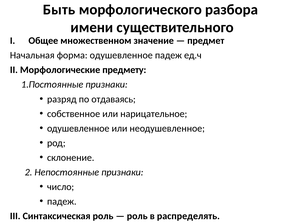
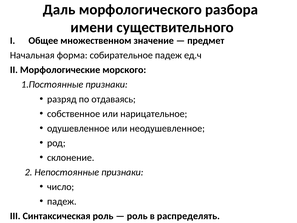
Быть: Быть -> Даль
форма одушевленное: одушевленное -> собирательное
предмету: предмету -> морского
